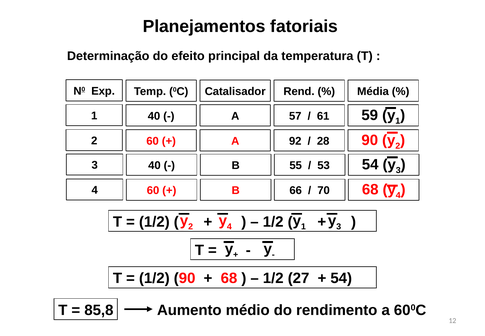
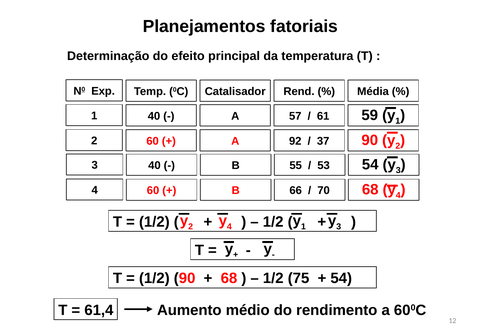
28: 28 -> 37
27: 27 -> 75
85,8: 85,8 -> 61,4
